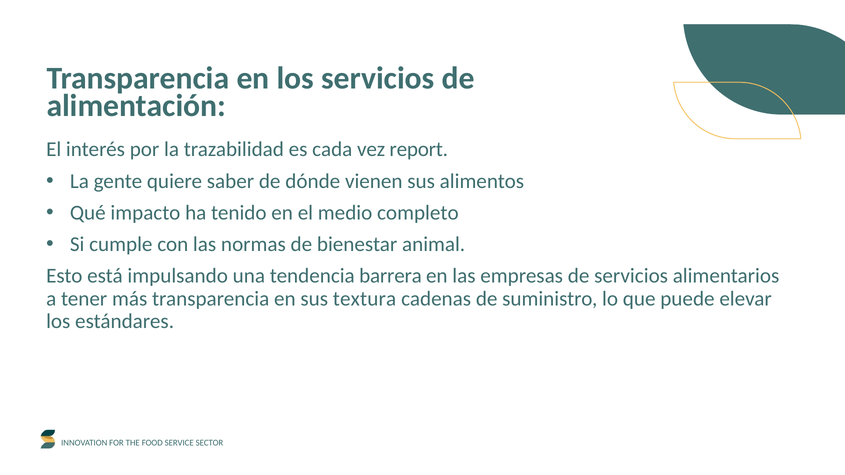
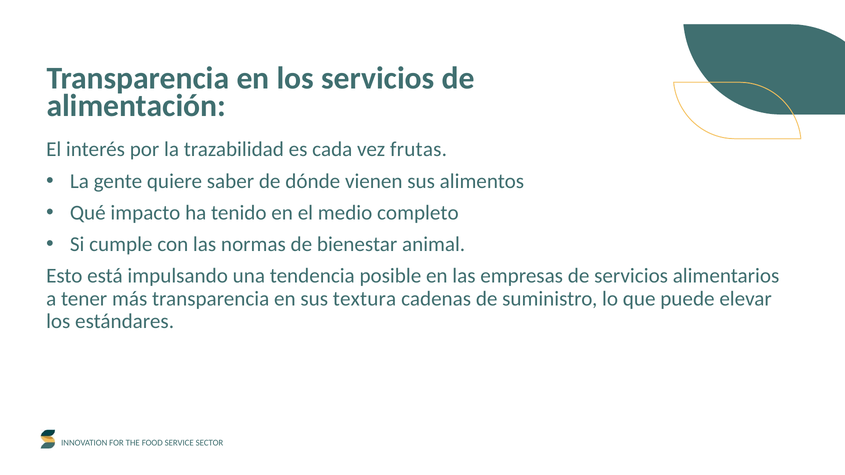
report: report -> frutas
barrera: barrera -> posible
